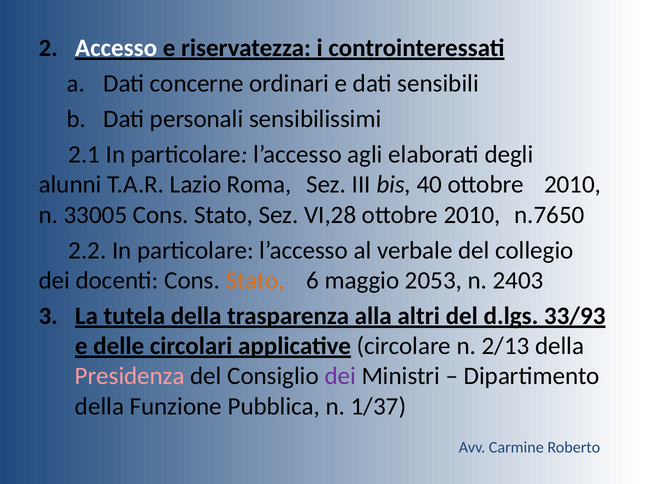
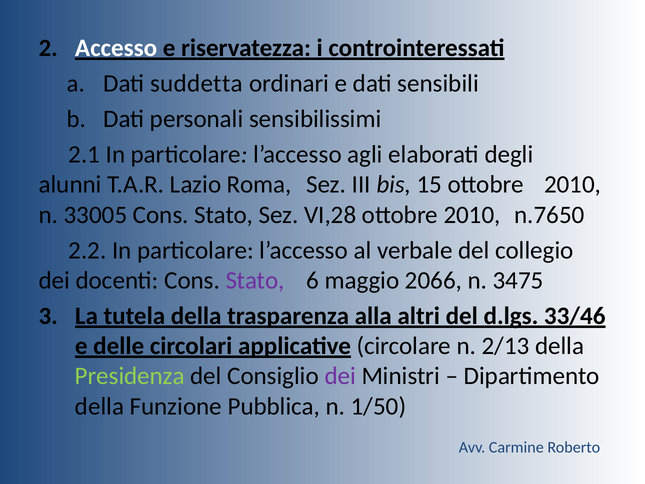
concerne: concerne -> suddetta
40: 40 -> 15
Stato at (255, 280) colour: orange -> purple
2053: 2053 -> 2066
2403: 2403 -> 3475
33/93: 33/93 -> 33/46
Presidenza colour: pink -> light green
1/37: 1/37 -> 1/50
